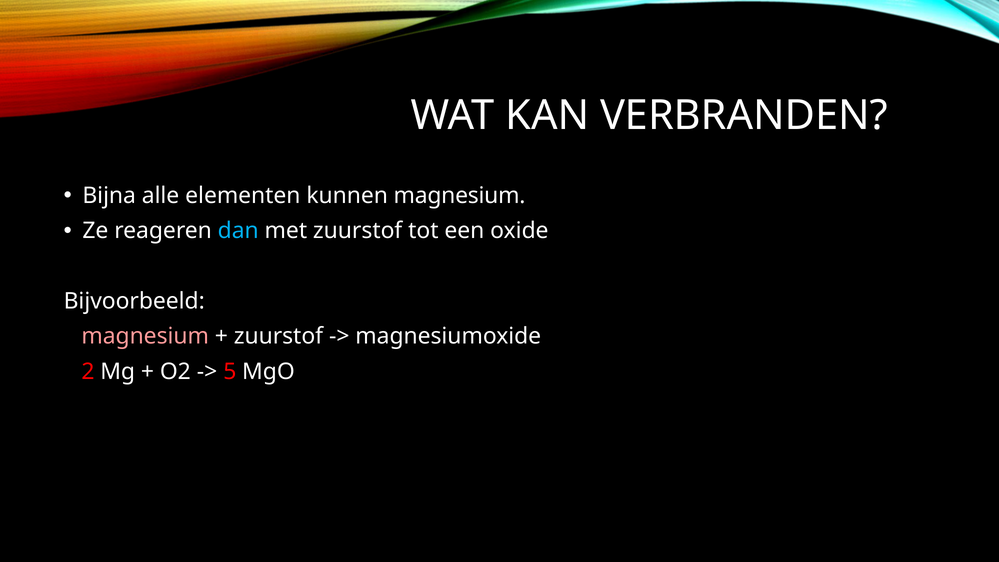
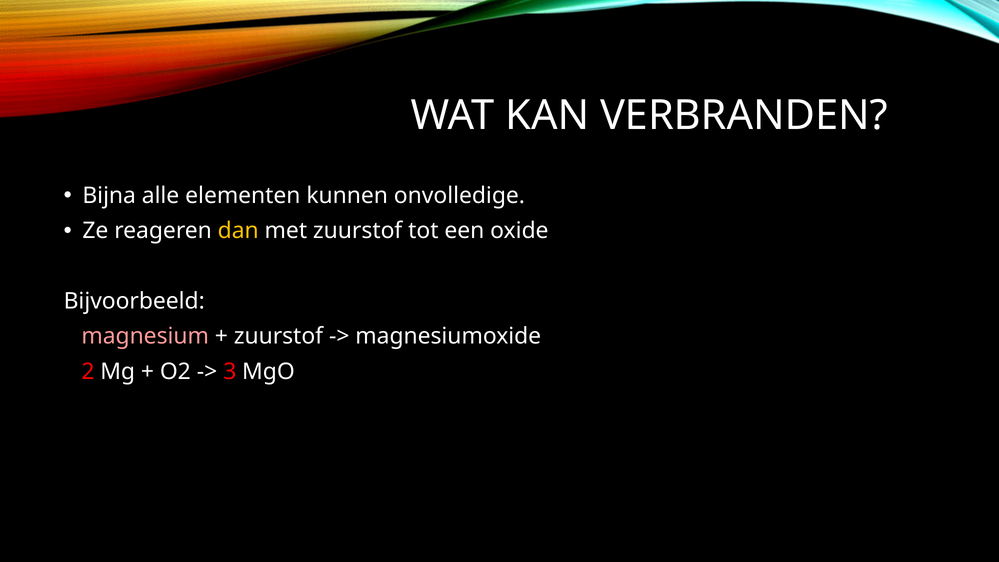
kunnen magnesium: magnesium -> onvolledige
dan colour: light blue -> yellow
5: 5 -> 3
